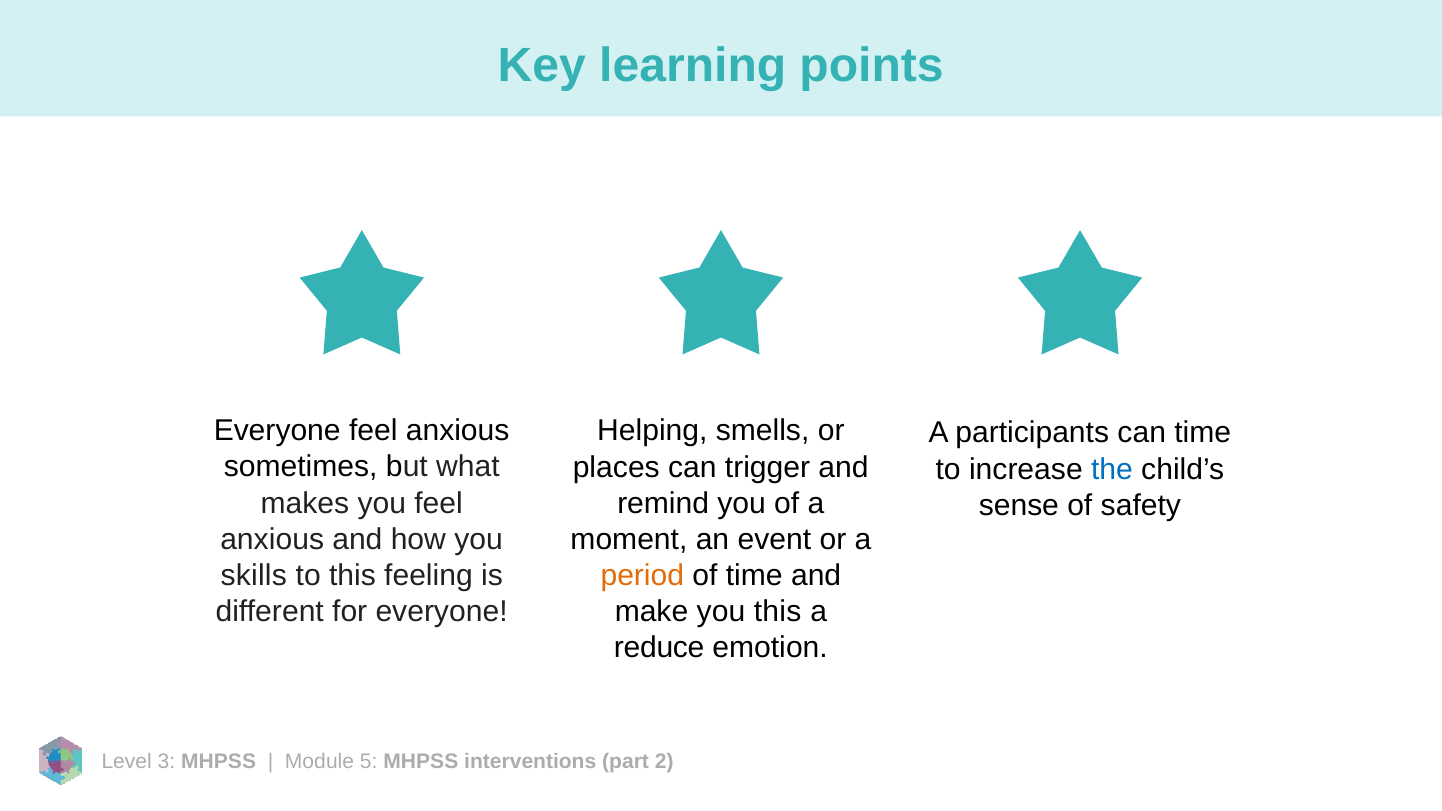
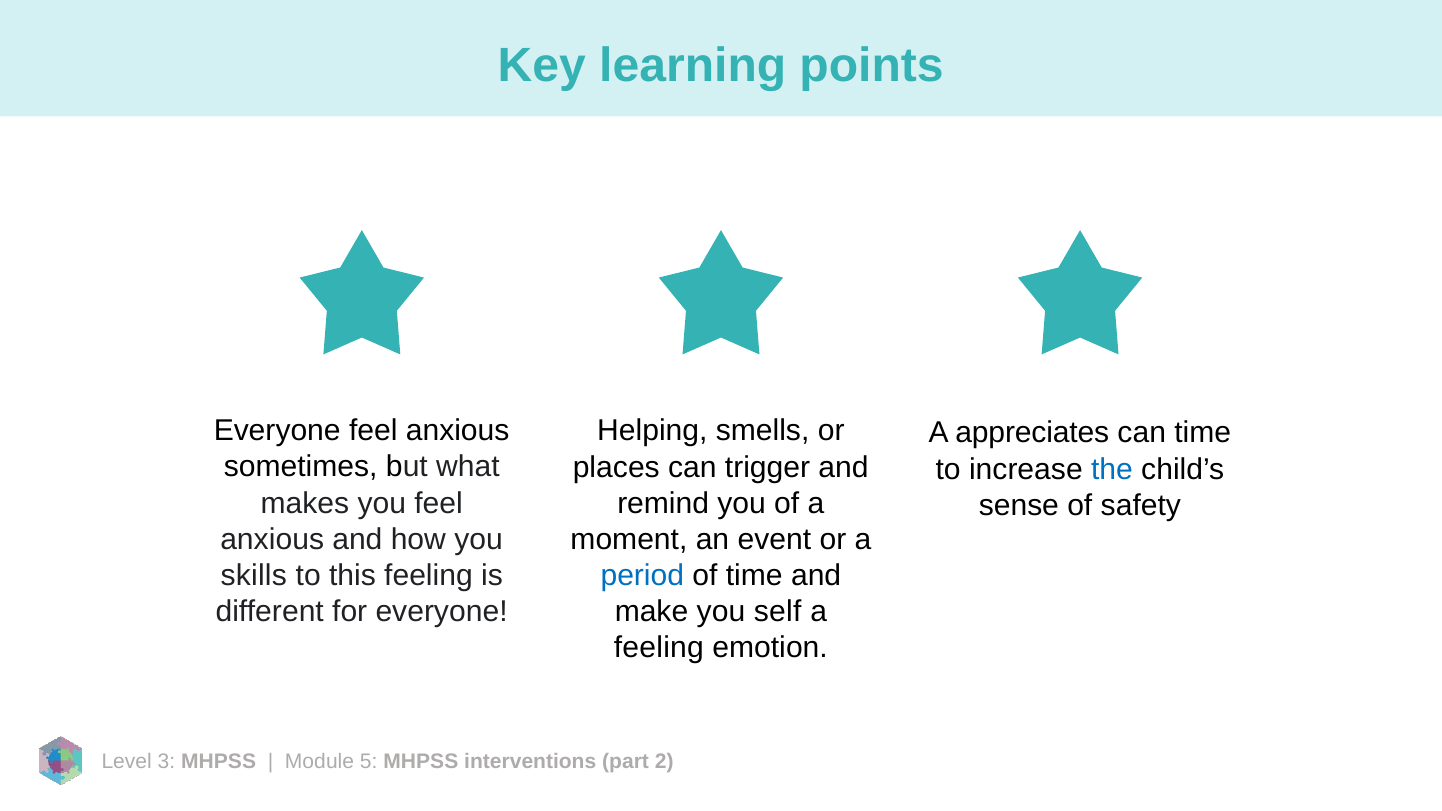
participants: participants -> appreciates
period colour: orange -> blue
you this: this -> self
reduce at (659, 647): reduce -> feeling
